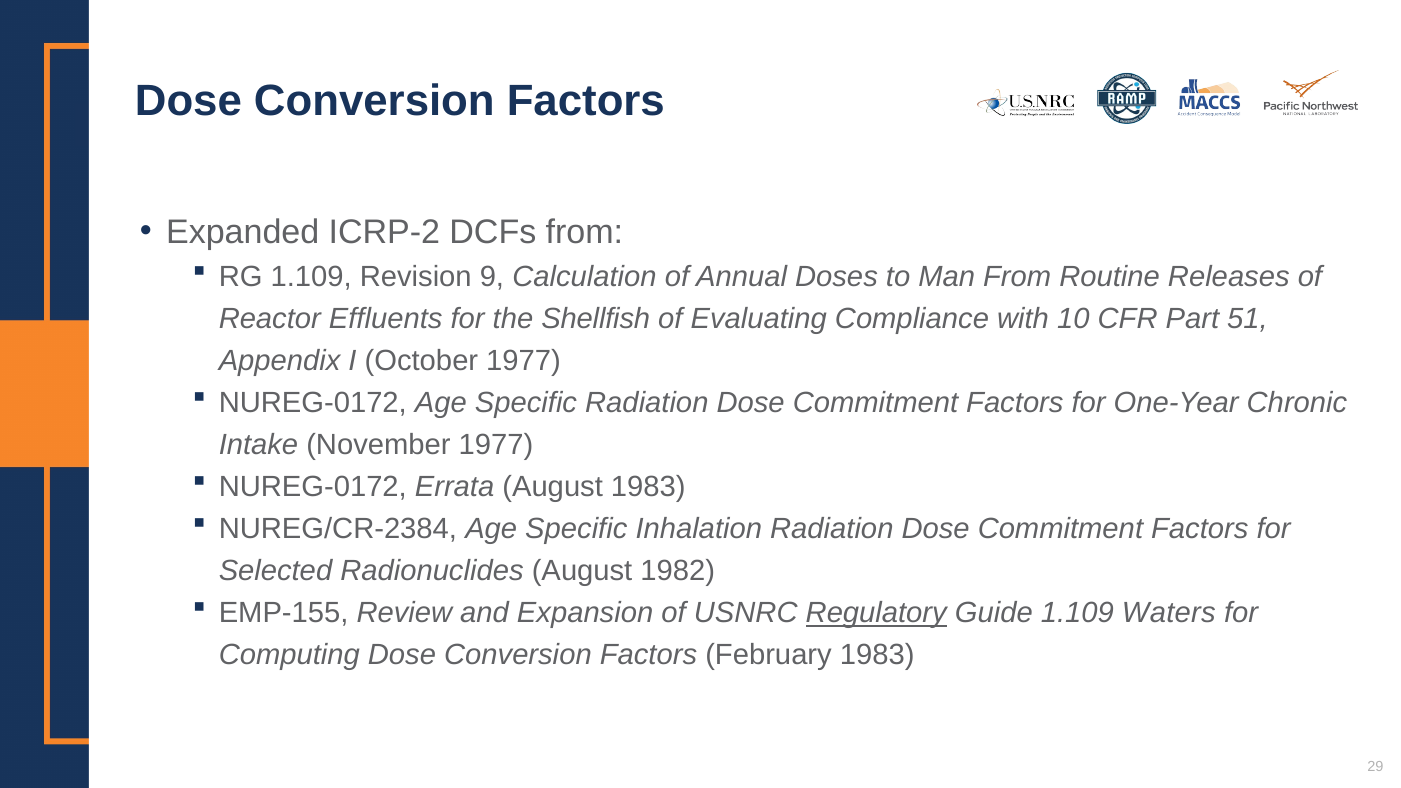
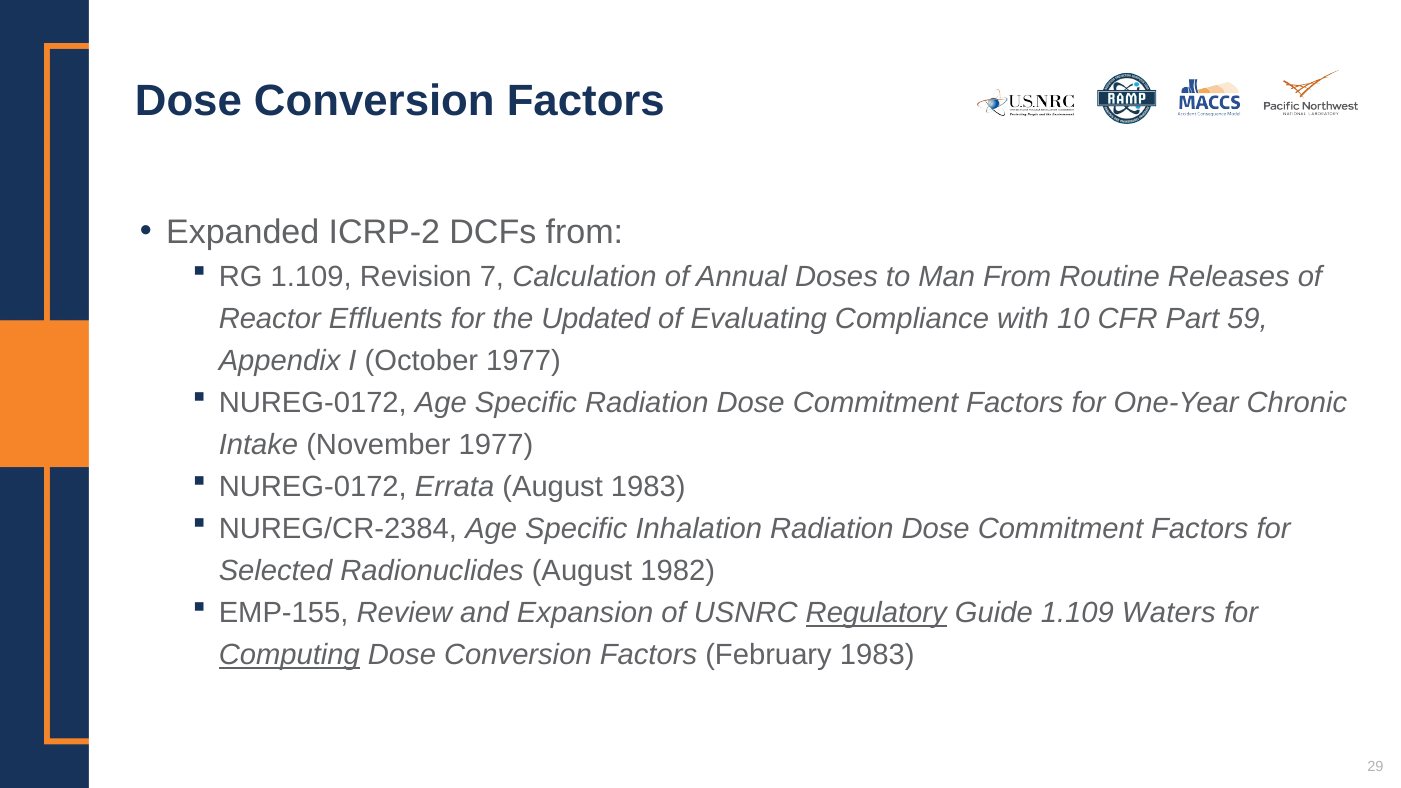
9: 9 -> 7
Shellfish: Shellfish -> Updated
51: 51 -> 59
Computing underline: none -> present
